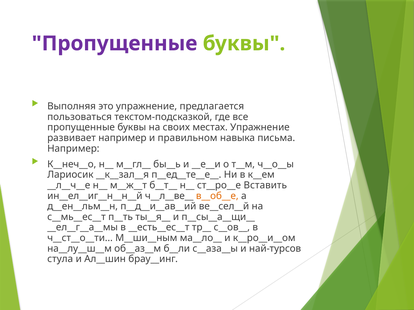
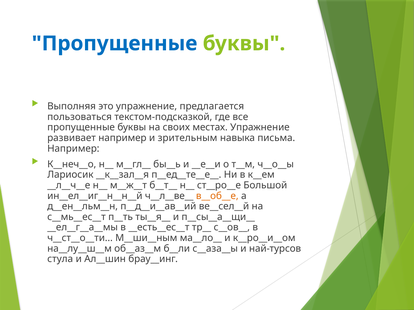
Пропущенные at (115, 44) colour: purple -> blue
правильном: правильном -> зрительным
Вставить: Вставить -> Большой
